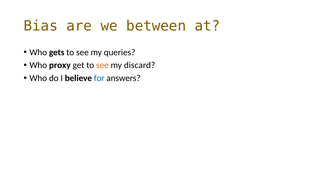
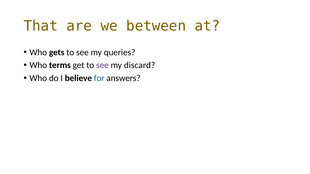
Bias: Bias -> That
proxy: proxy -> terms
see at (102, 65) colour: orange -> purple
